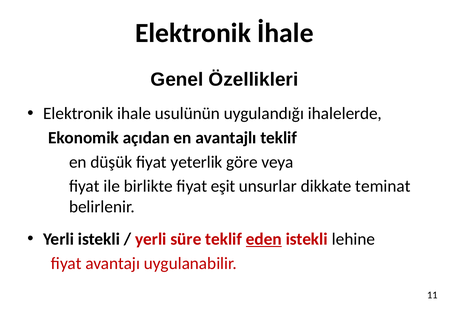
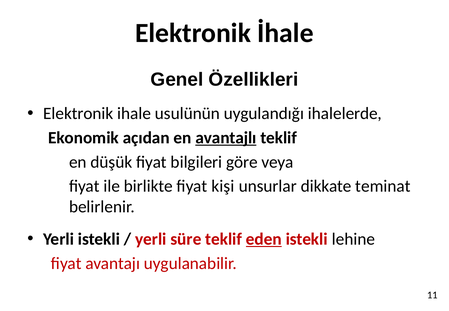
avantajlı underline: none -> present
yeterlik: yeterlik -> bilgileri
eşit: eşit -> kişi
